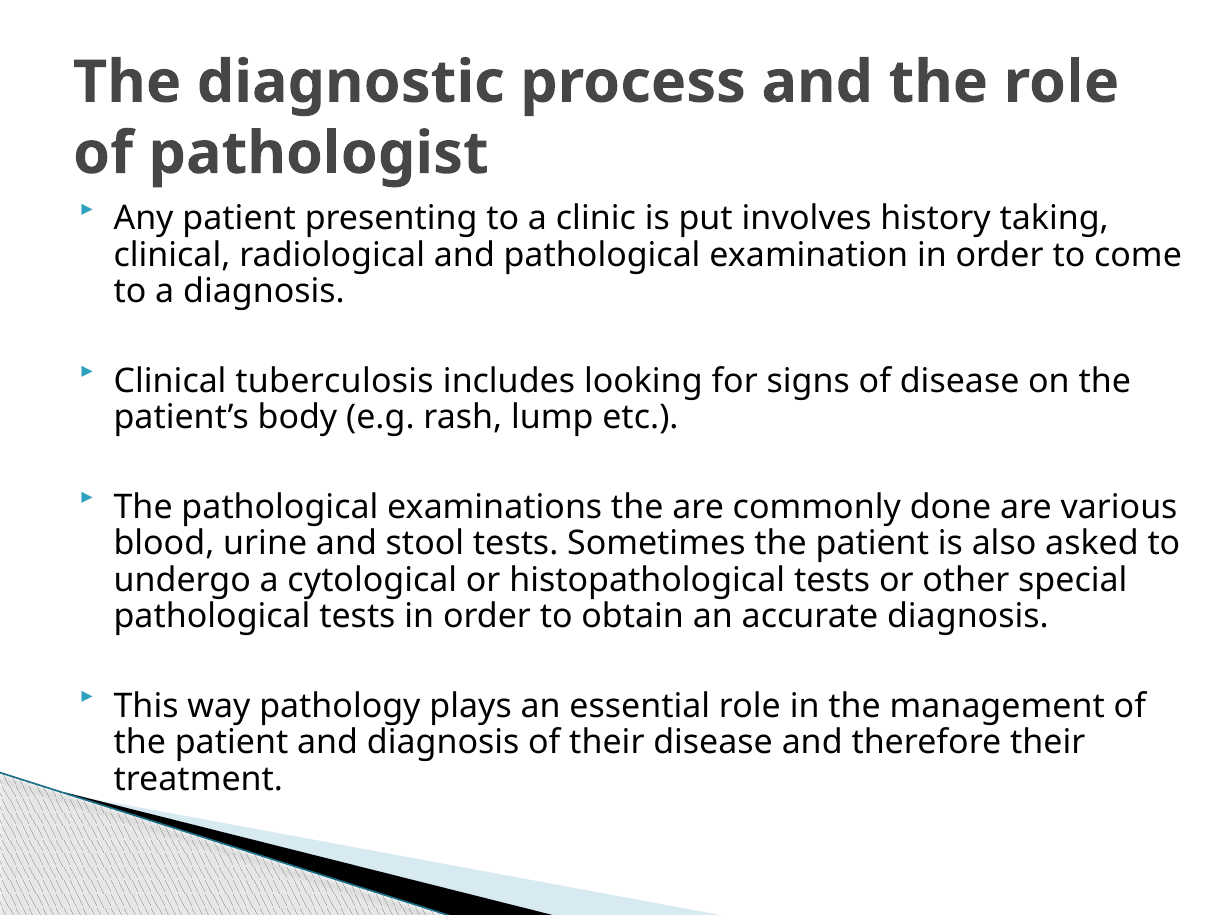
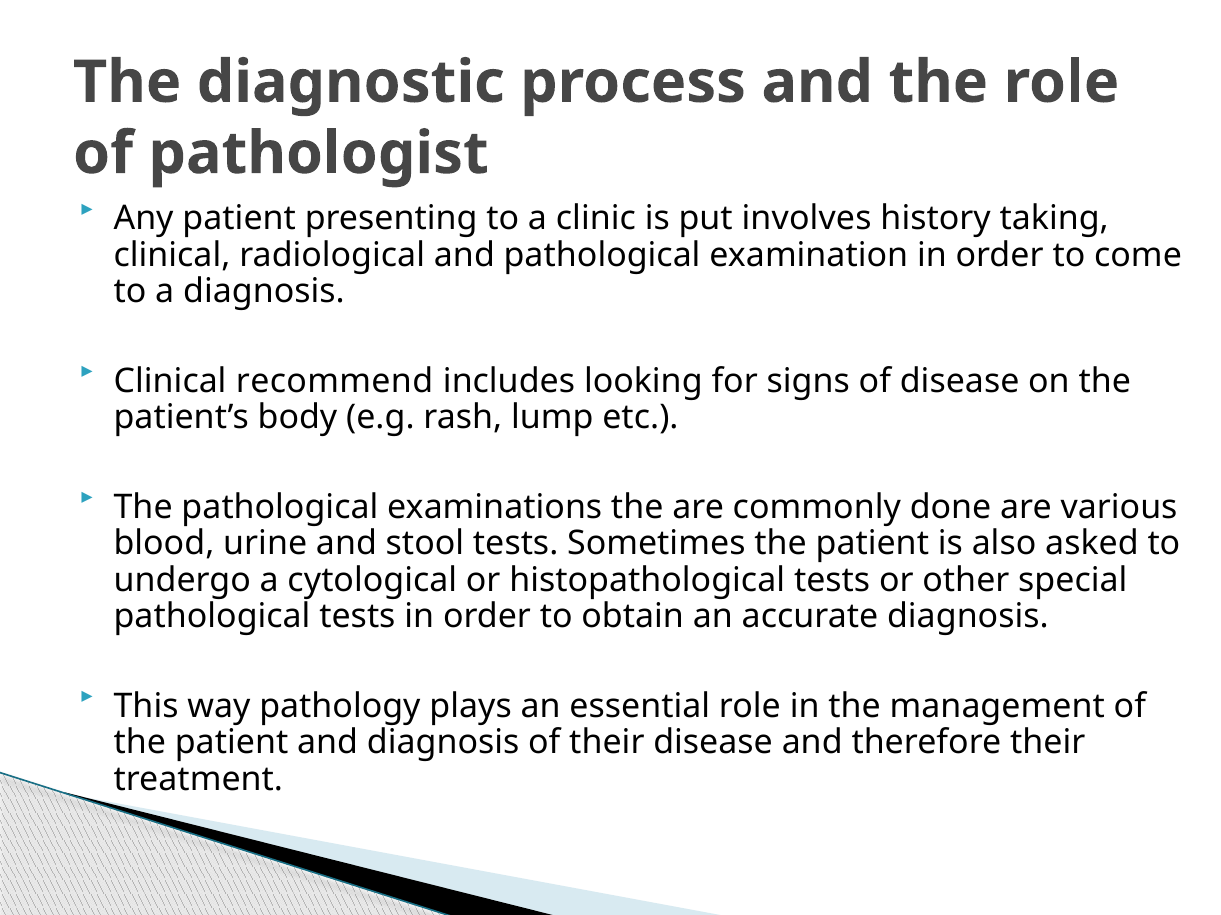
tuberculosis: tuberculosis -> recommend
